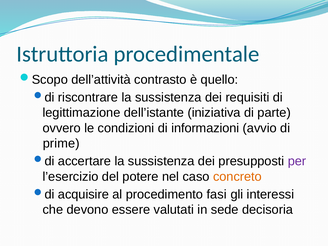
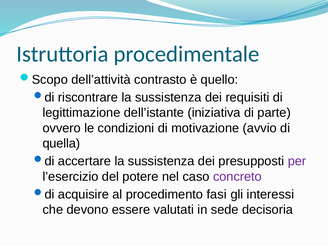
informazioni: informazioni -> motivazione
prime: prime -> quella
concreto colour: orange -> purple
